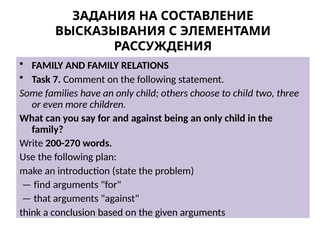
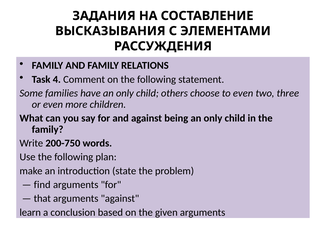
7: 7 -> 4
to child: child -> even
200-270: 200-270 -> 200-750
think: think -> learn
